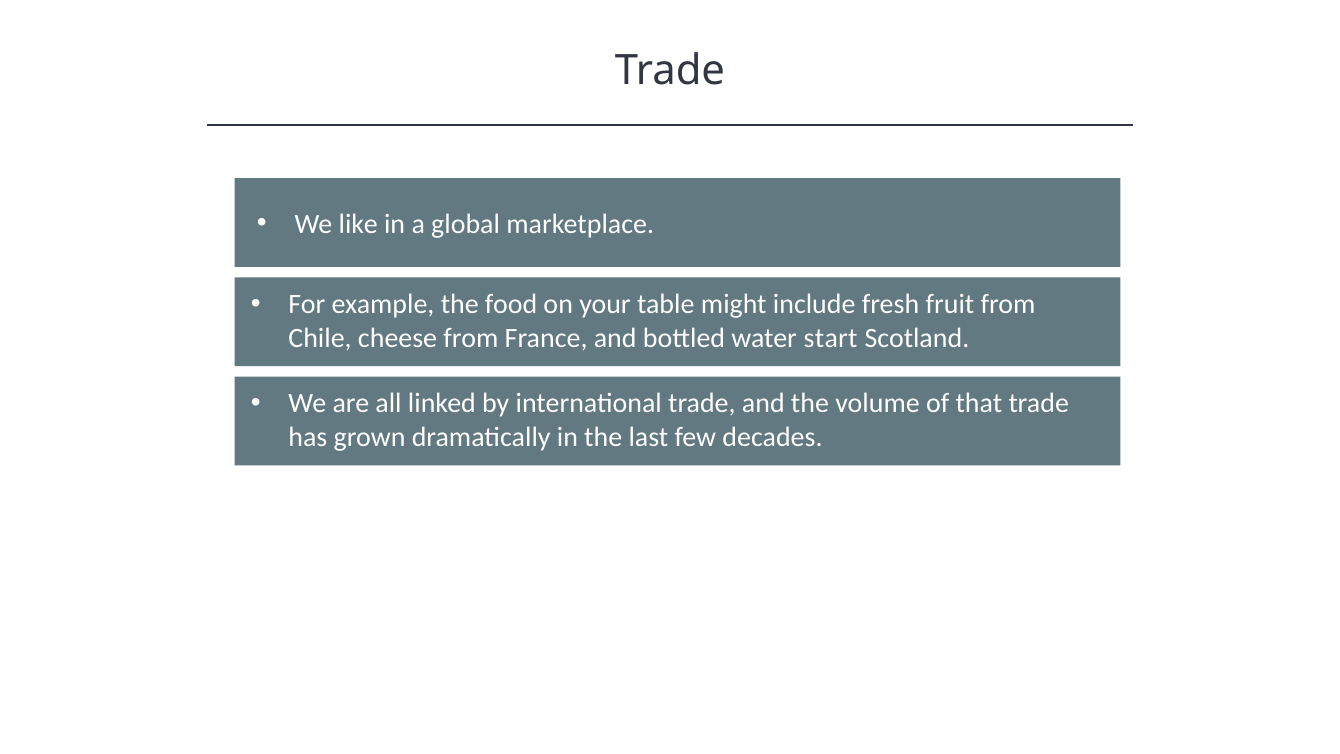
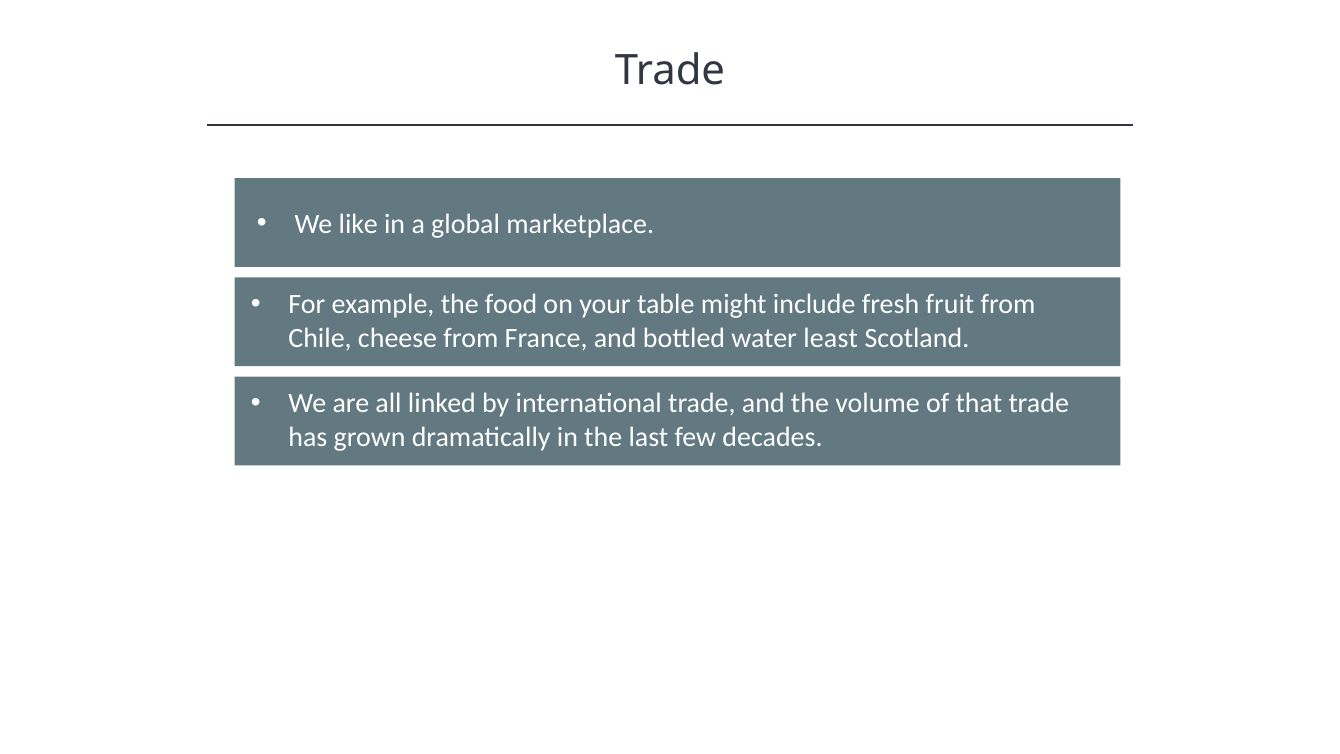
start: start -> least
